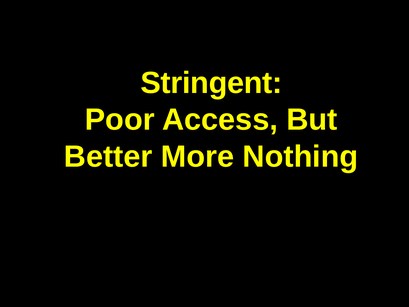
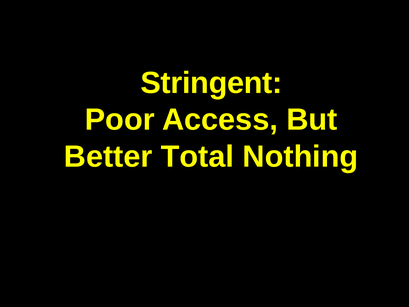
More: More -> Total
